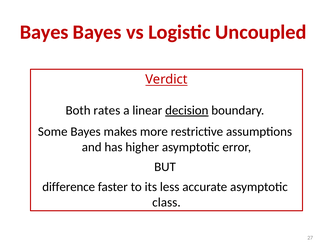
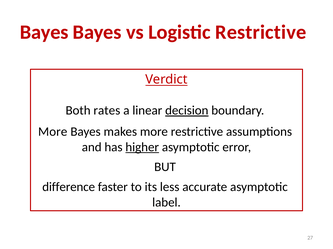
Logistic Uncoupled: Uncoupled -> Restrictive
Some at (53, 132): Some -> More
higher underline: none -> present
class: class -> label
